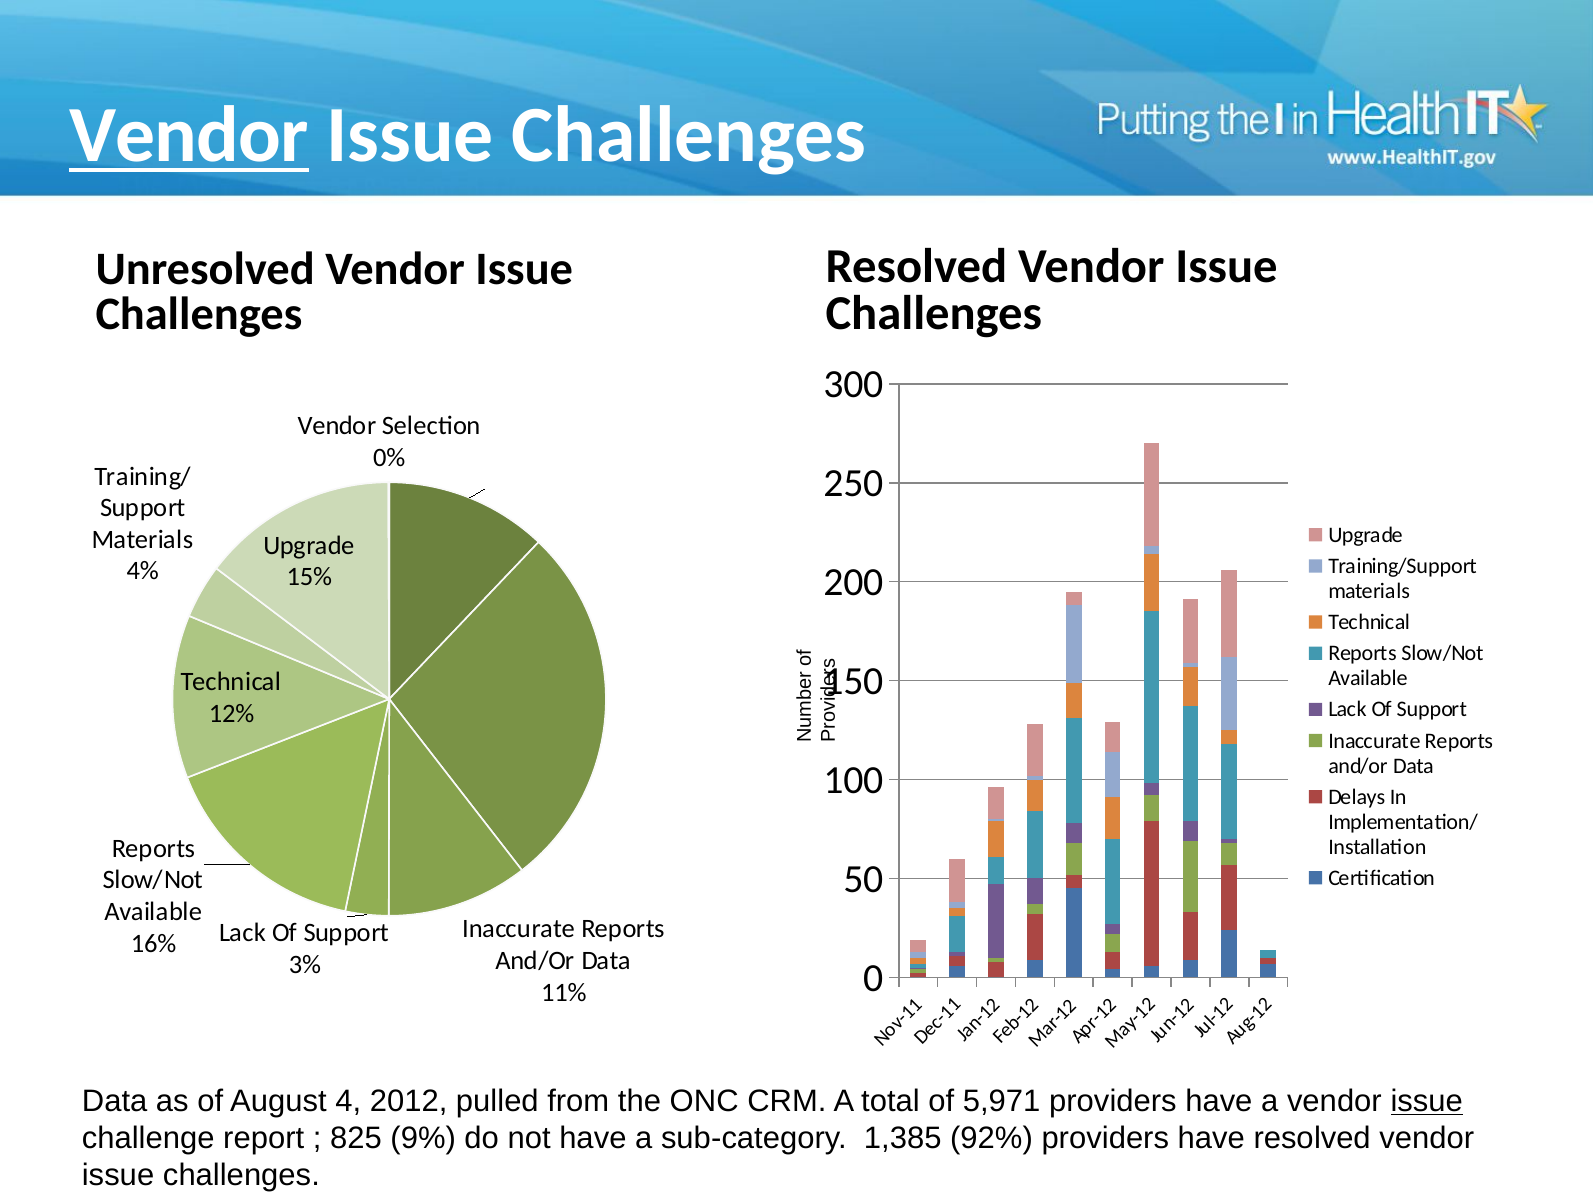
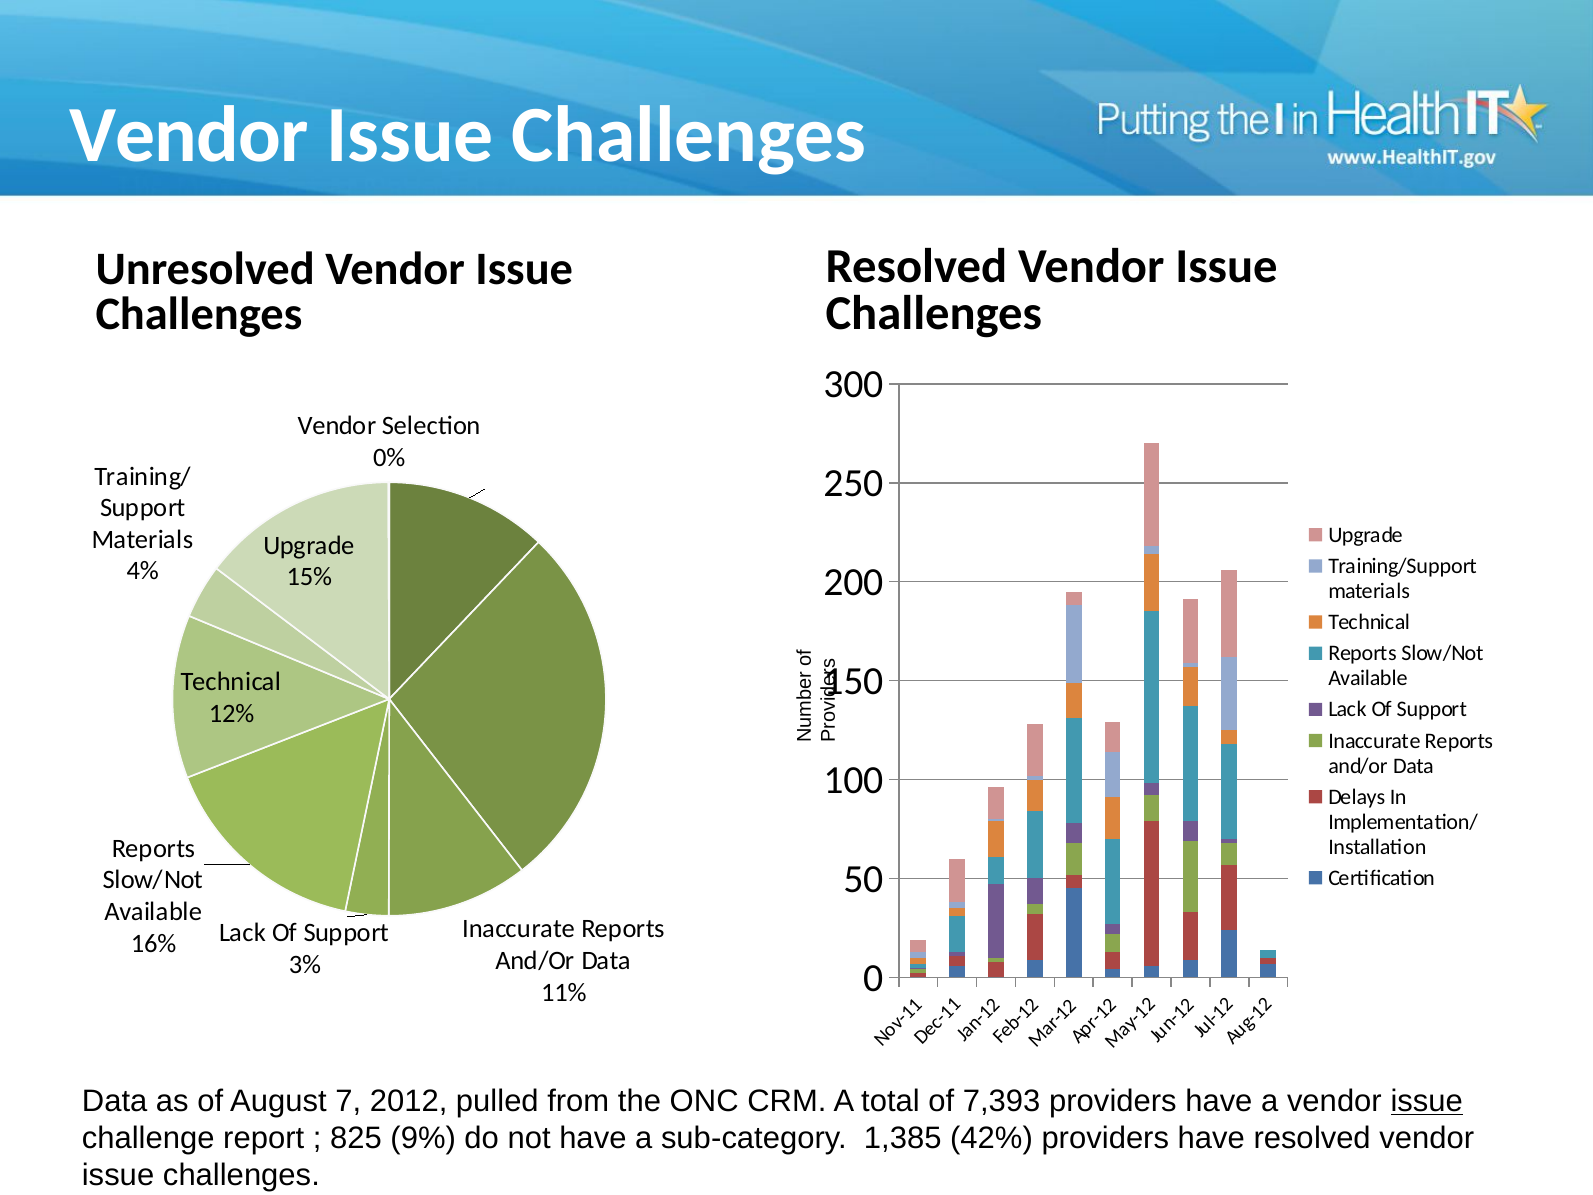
Vendor at (189, 136) underline: present -> none
4: 4 -> 7
5,971: 5,971 -> 7,393
92%: 92% -> 42%
